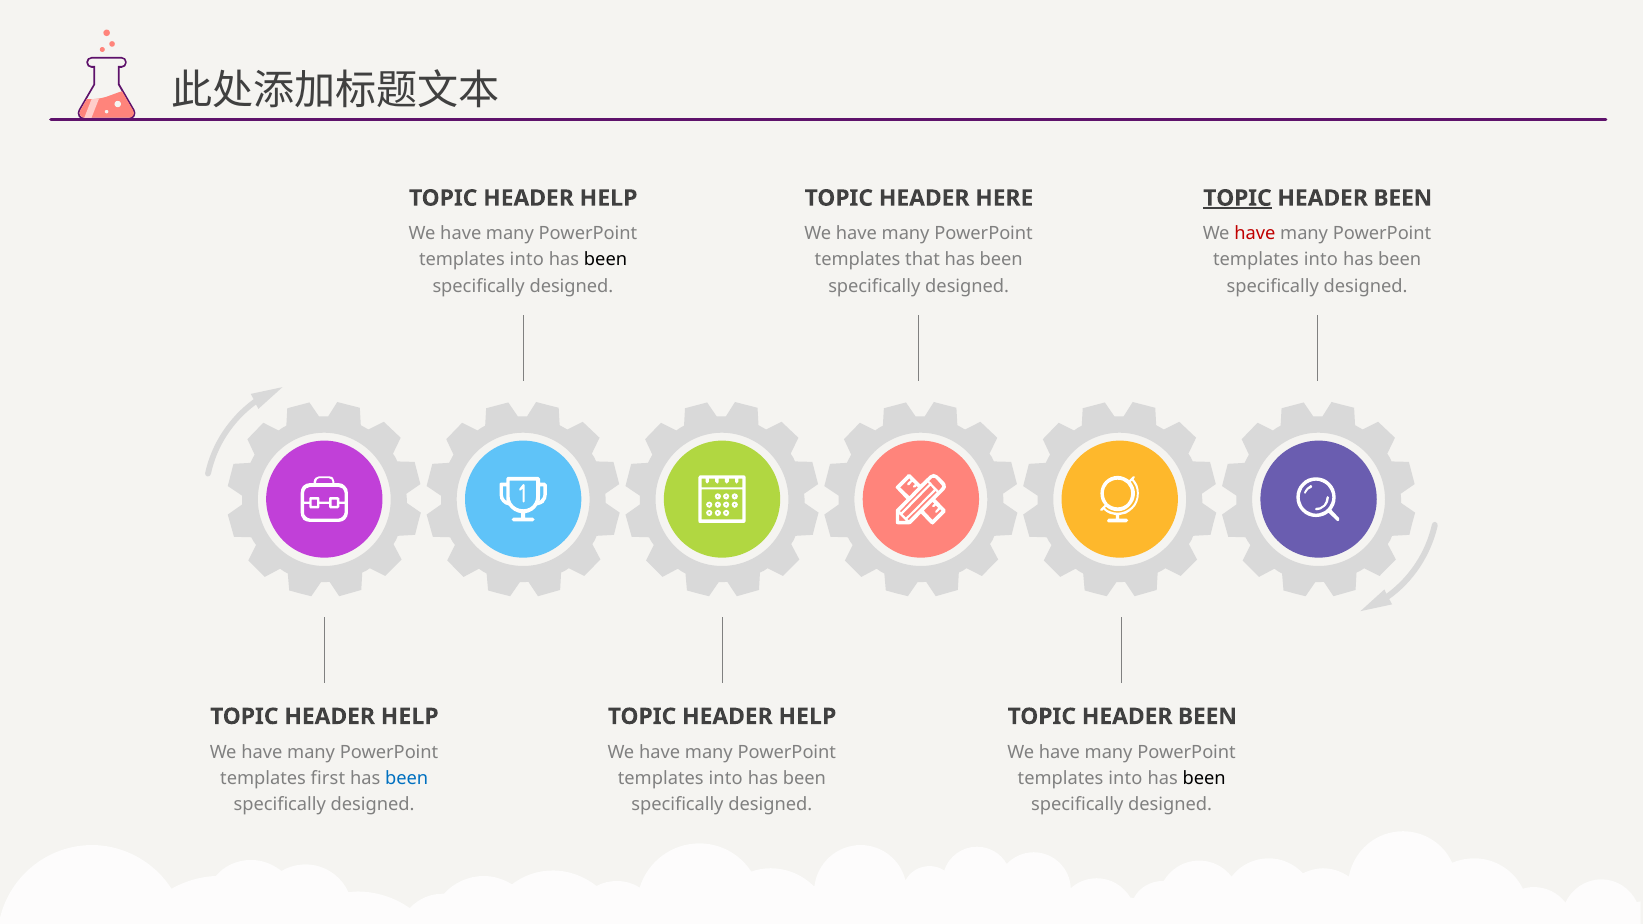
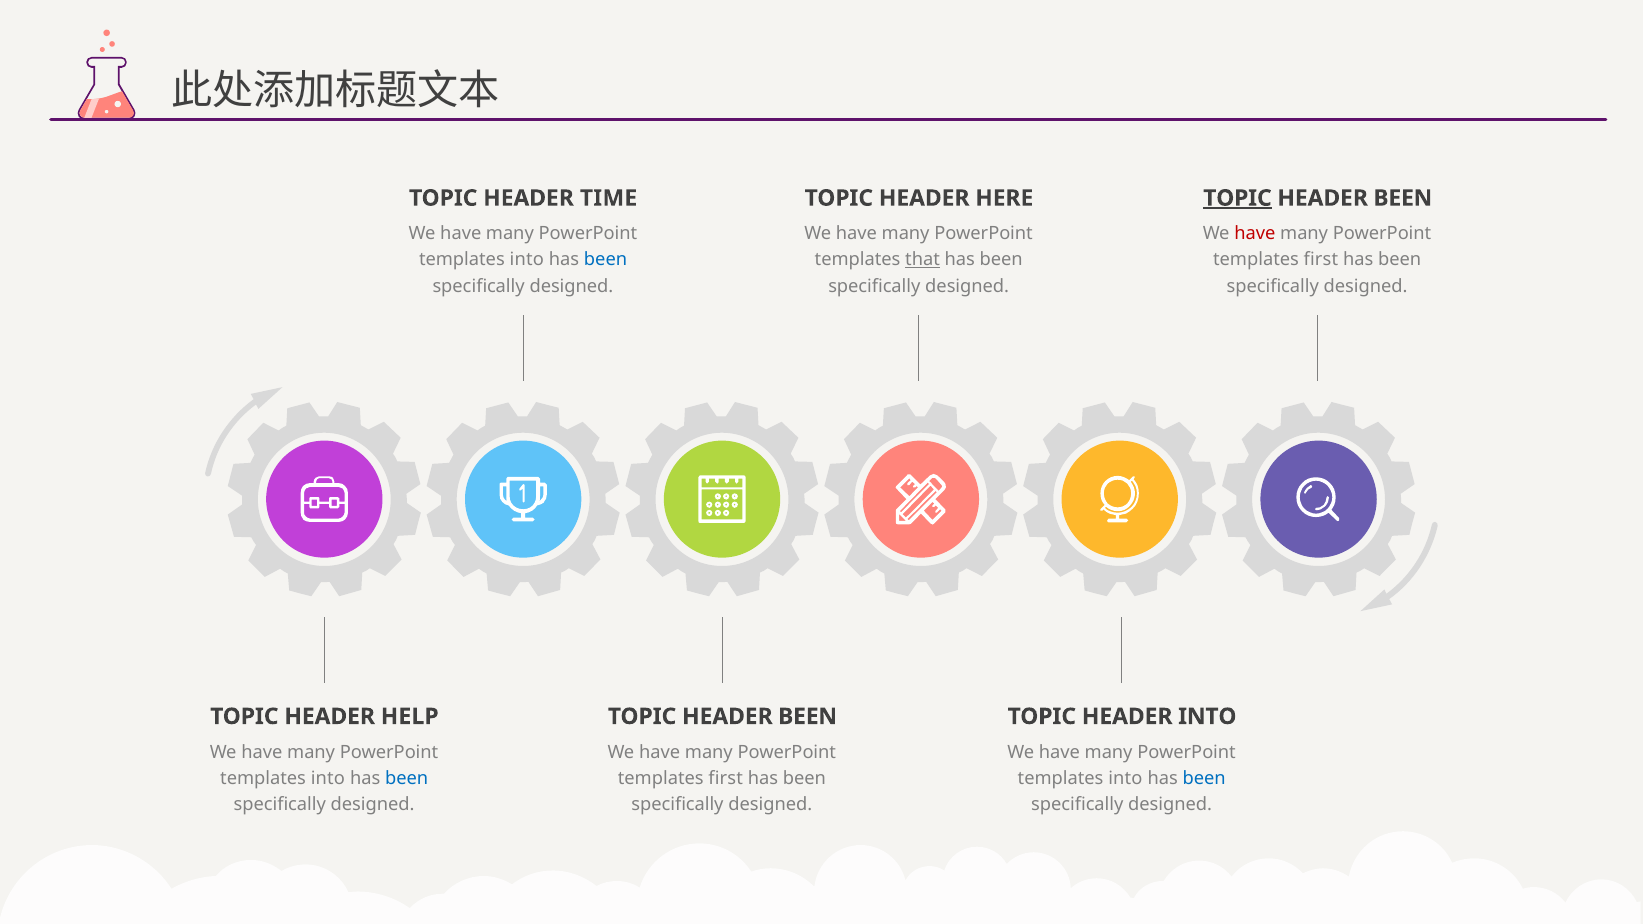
HELP at (609, 198): HELP -> TIME
been at (606, 260) colour: black -> blue
that underline: none -> present
into at (1321, 260): into -> first
HELP at (807, 717): HELP -> BEEN
BEEN at (1207, 717): BEEN -> INTO
first at (328, 778): first -> into
into at (726, 778): into -> first
been at (1204, 778) colour: black -> blue
